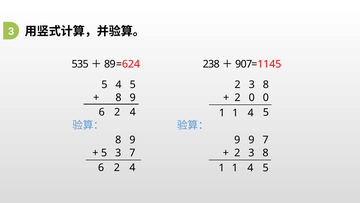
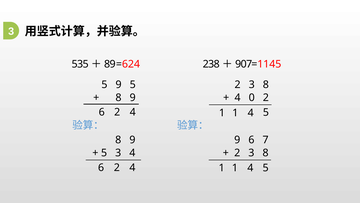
4 at (119, 85): 4 -> 9
2 at (238, 97): 2 -> 4
0 0: 0 -> 2
9 9: 9 -> 6
3 7: 7 -> 4
